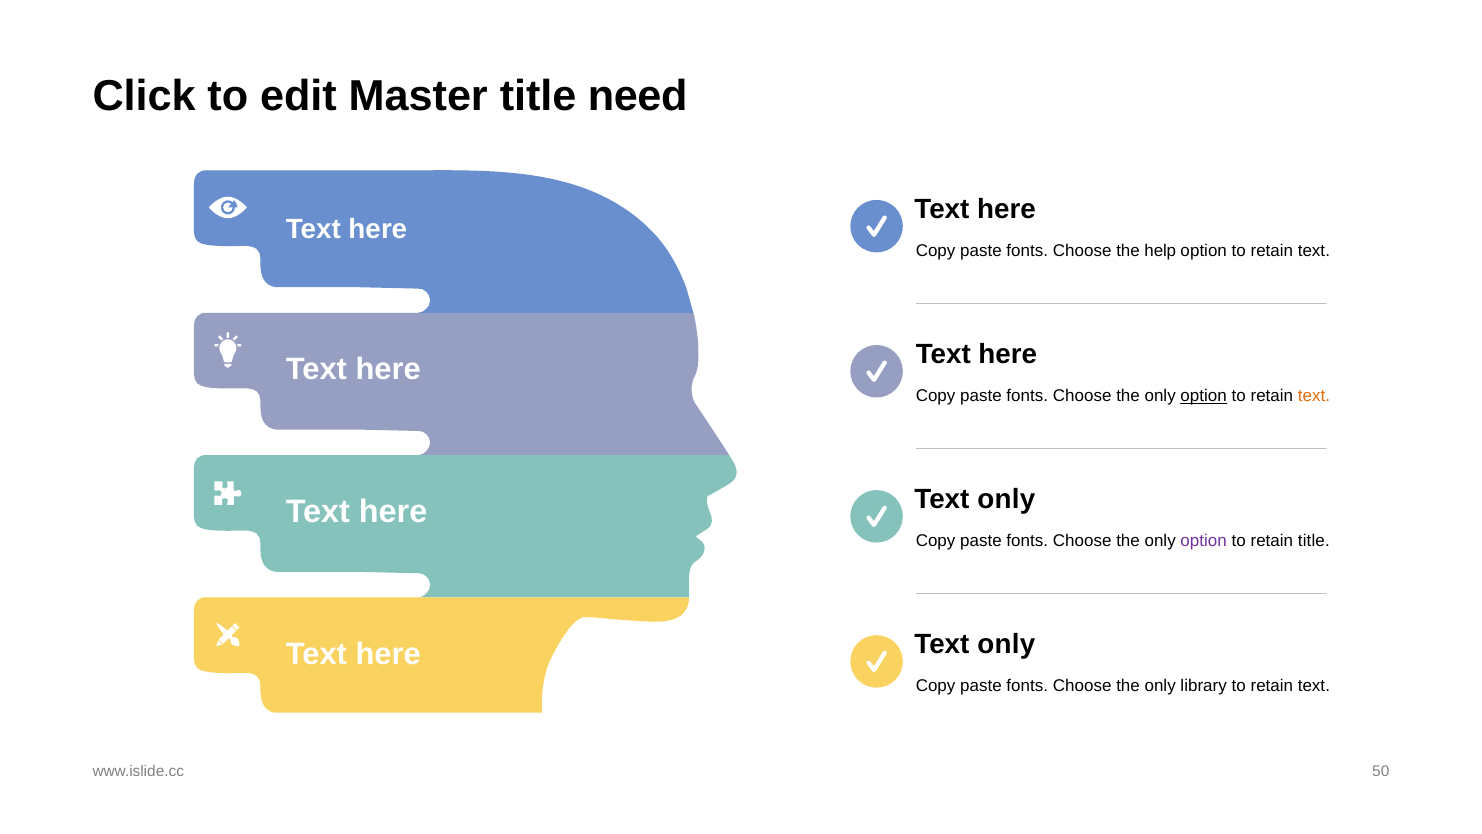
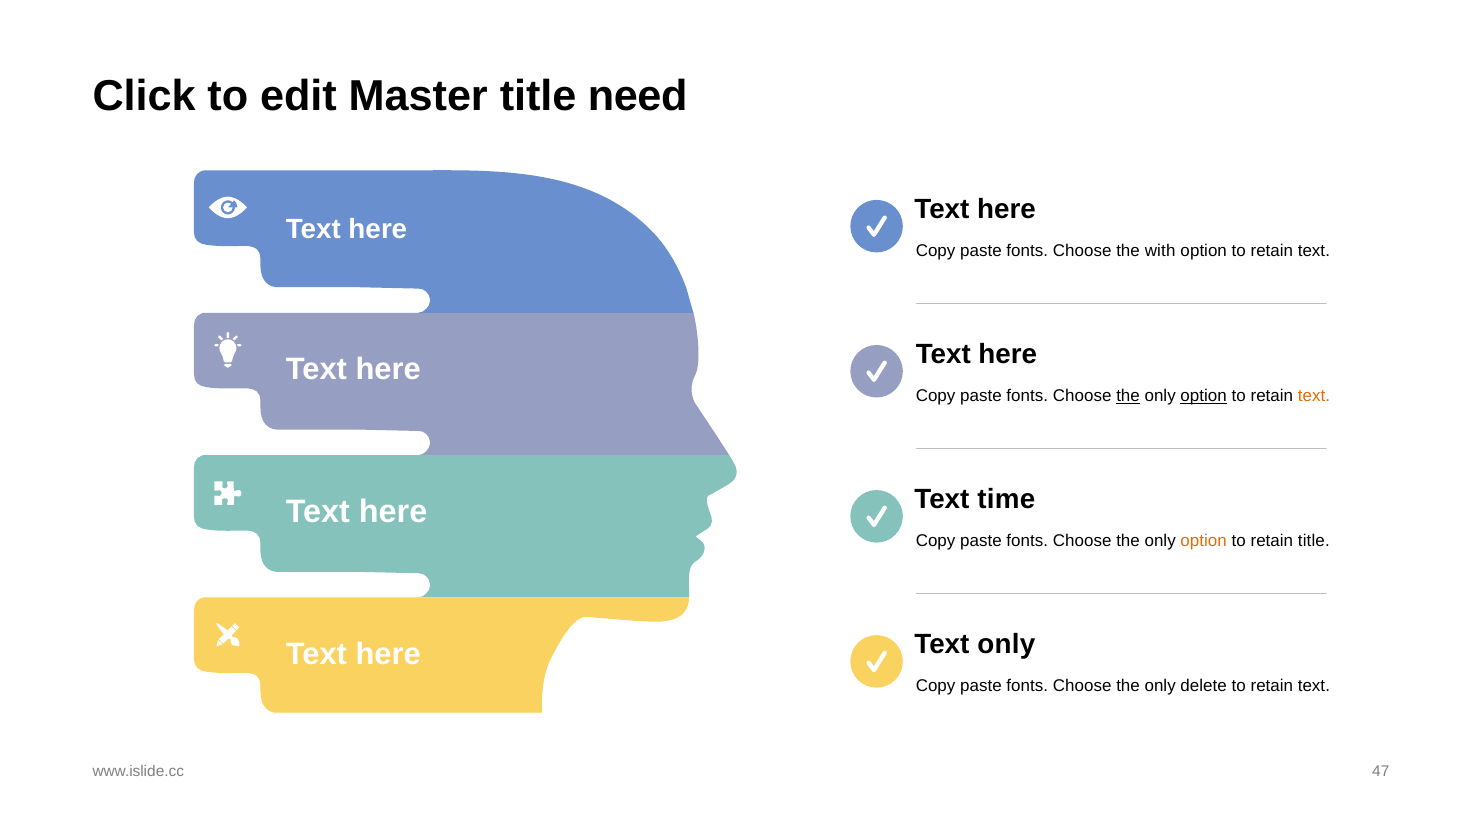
help: help -> with
the at (1128, 396) underline: none -> present
only at (1006, 499): only -> time
option at (1204, 541) colour: purple -> orange
library: library -> delete
50: 50 -> 47
